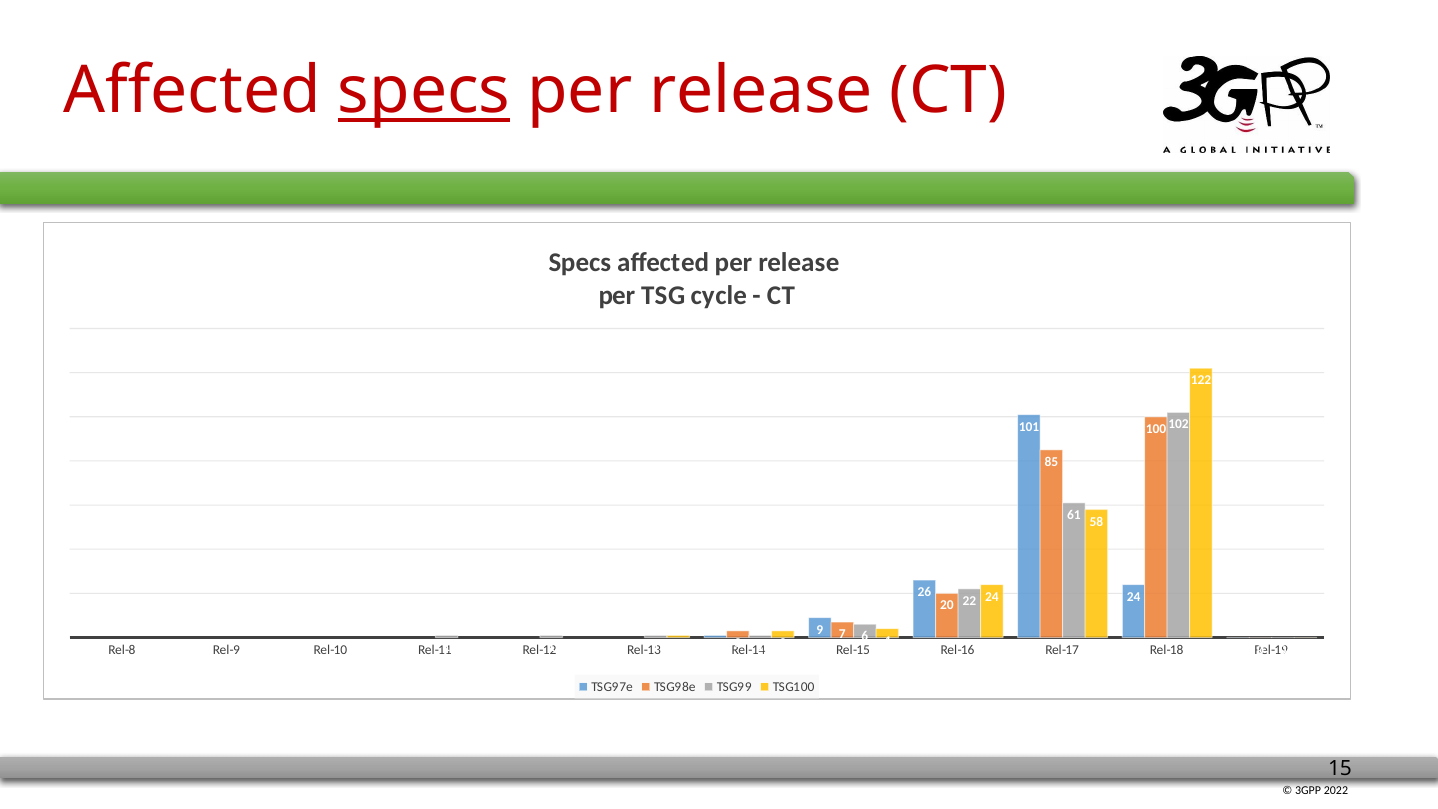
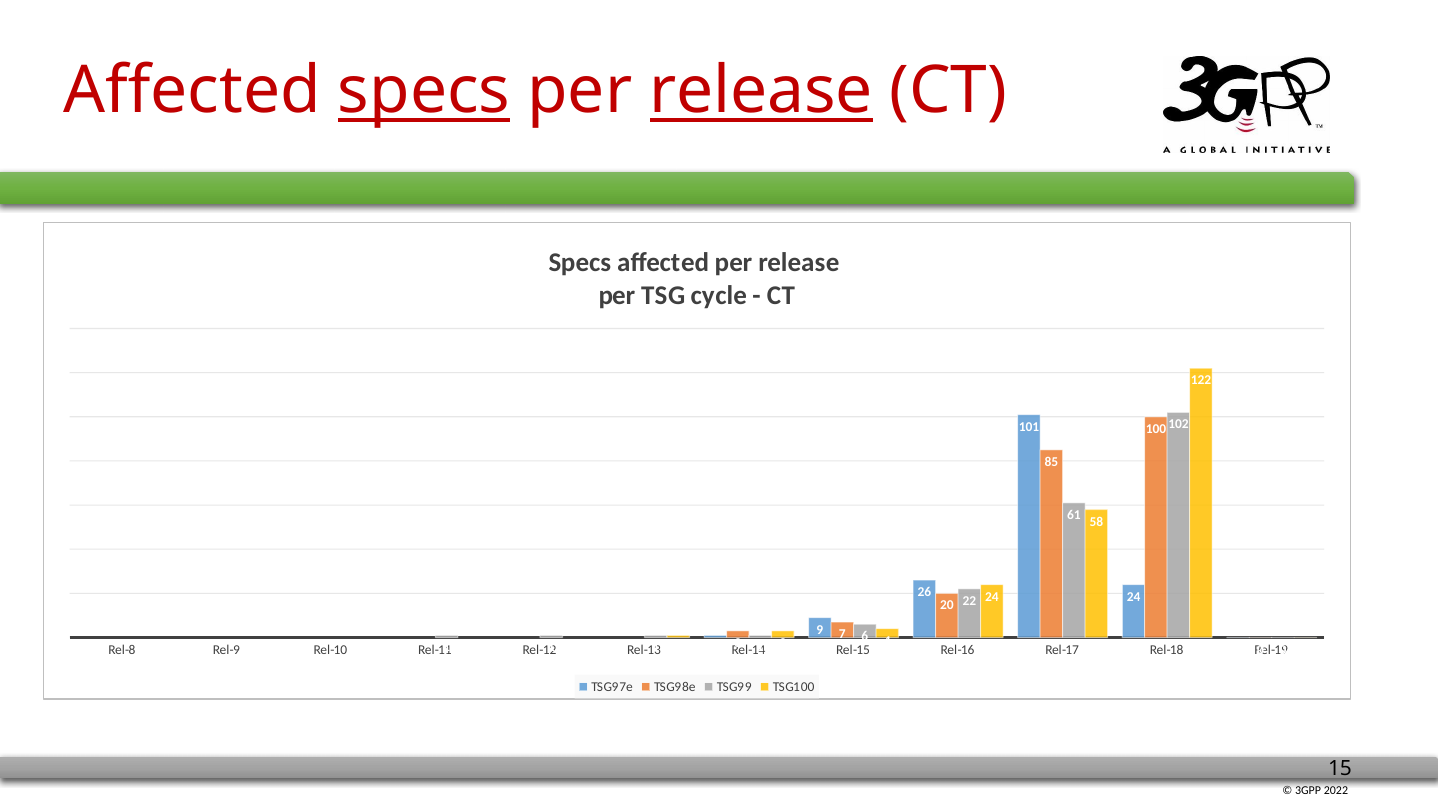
release at (761, 91) underline: none -> present
